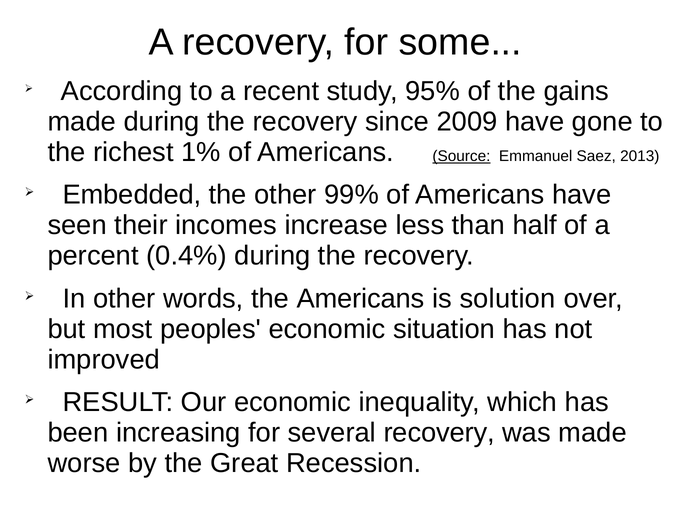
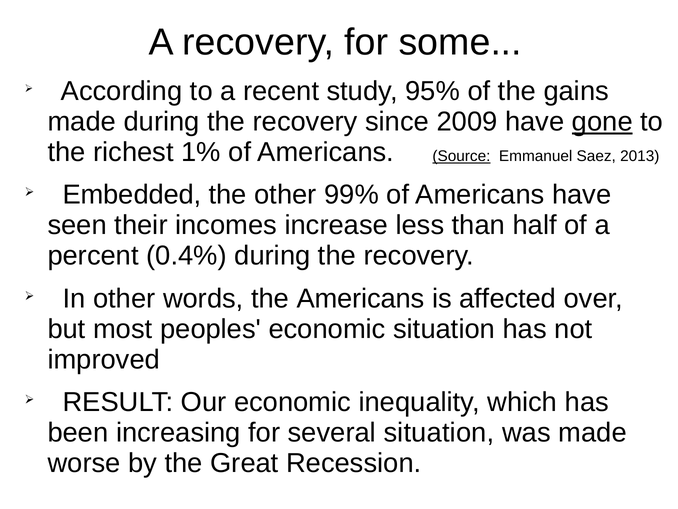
gone underline: none -> present
solution: solution -> affected
several recovery: recovery -> situation
